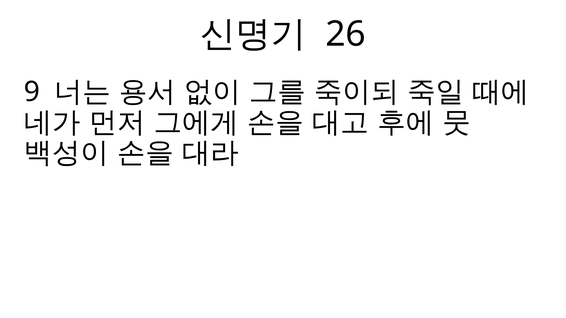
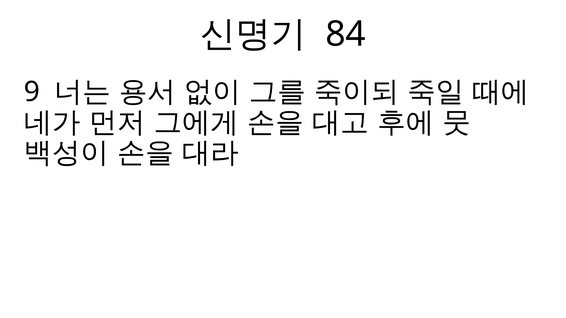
26: 26 -> 84
